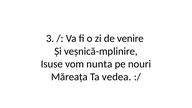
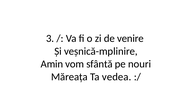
Isuse: Isuse -> Amin
nunta: nunta -> sfântă
